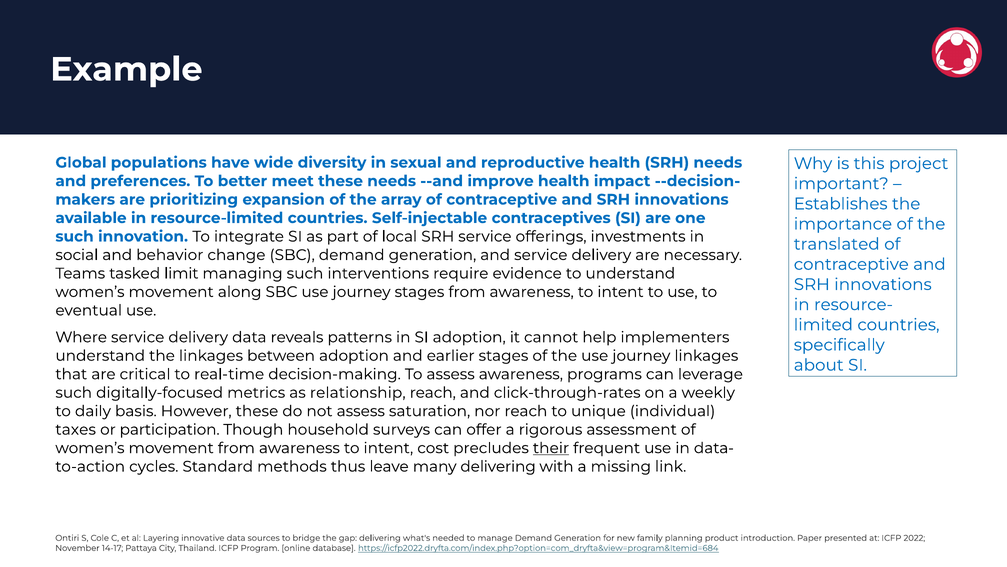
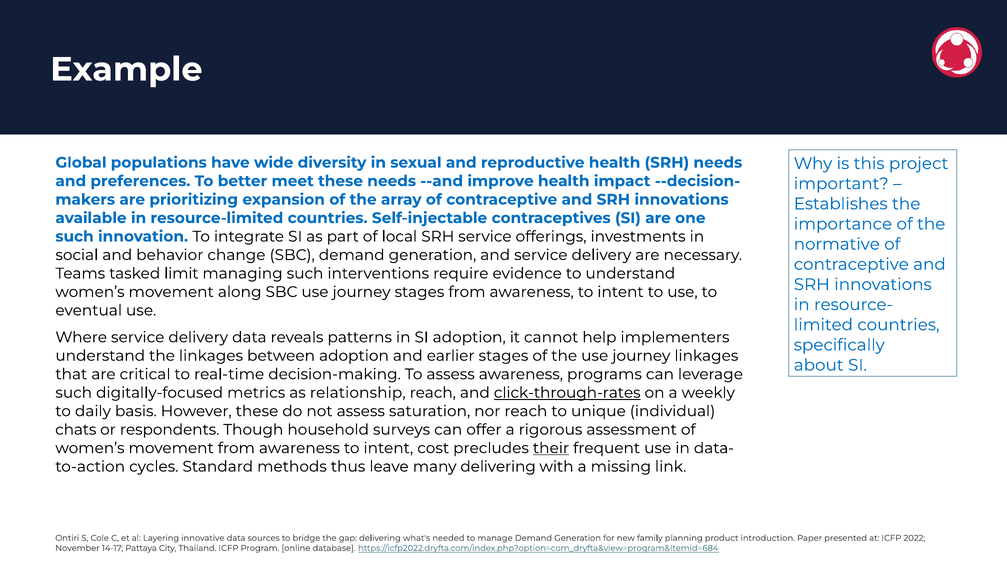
translated: translated -> normative
click-through-rates underline: none -> present
taxes: taxes -> chats
participation: participation -> respondents
